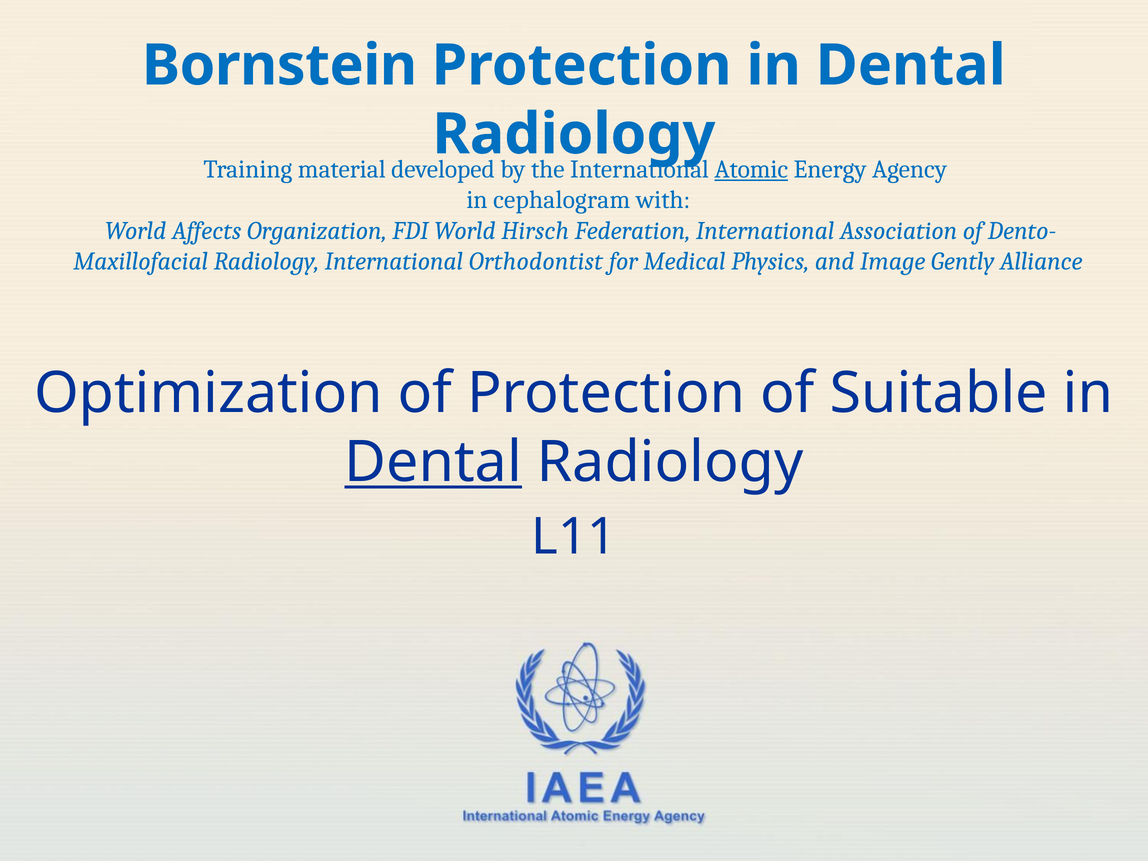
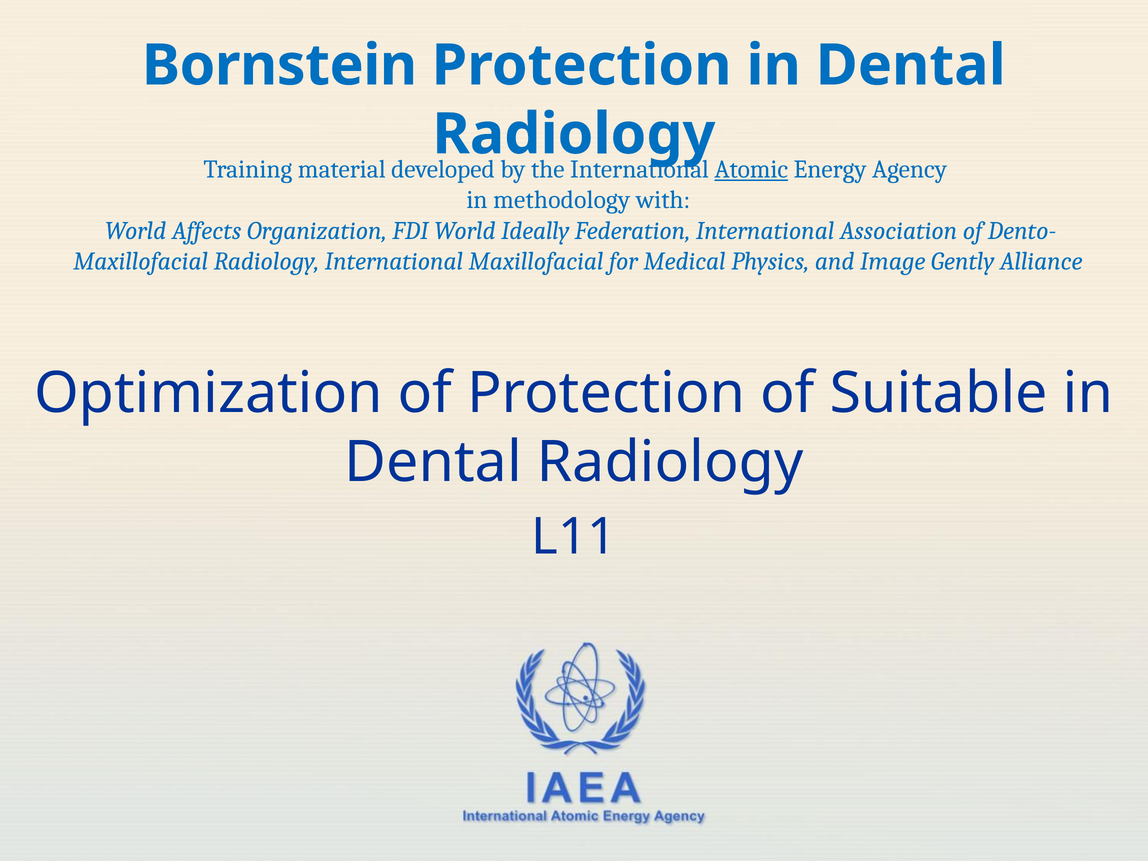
cephalogram: cephalogram -> methodology
Hirsch: Hirsch -> Ideally
International Orthodontist: Orthodontist -> Maxillofacial
Dental at (433, 462) underline: present -> none
